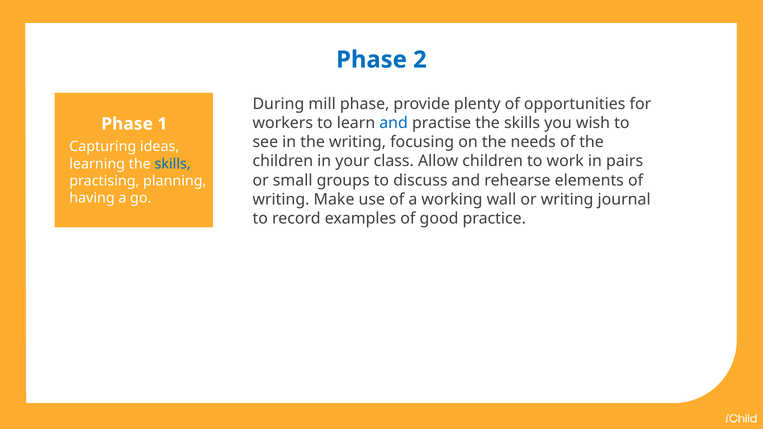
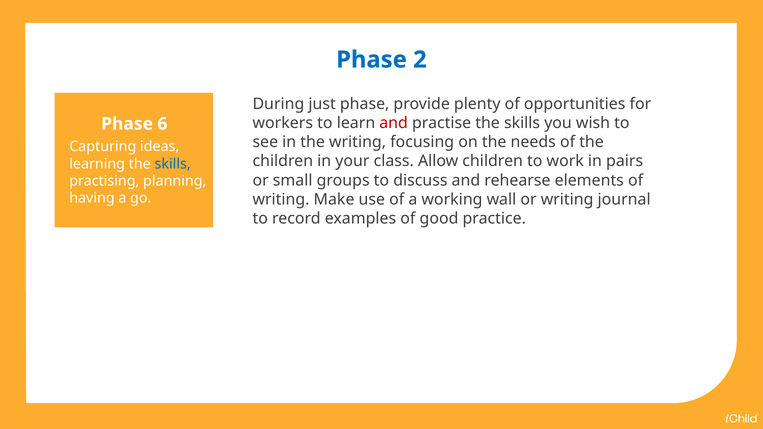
mill: mill -> just
and at (394, 123) colour: blue -> red
1: 1 -> 6
